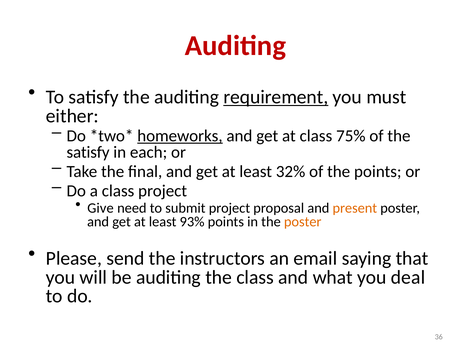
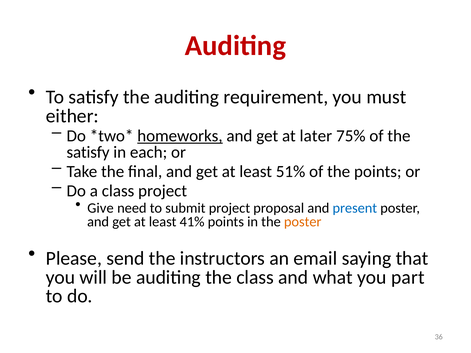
requirement underline: present -> none
at class: class -> later
32%: 32% -> 51%
present colour: orange -> blue
93%: 93% -> 41%
deal: deal -> part
